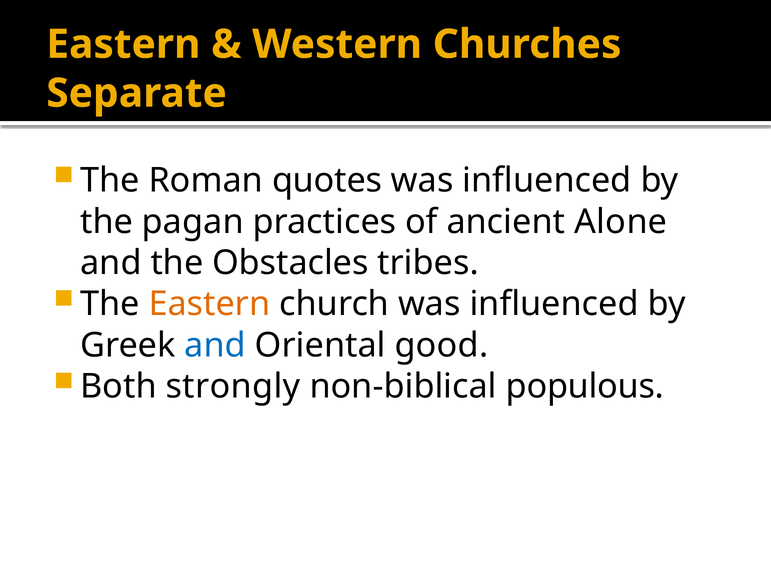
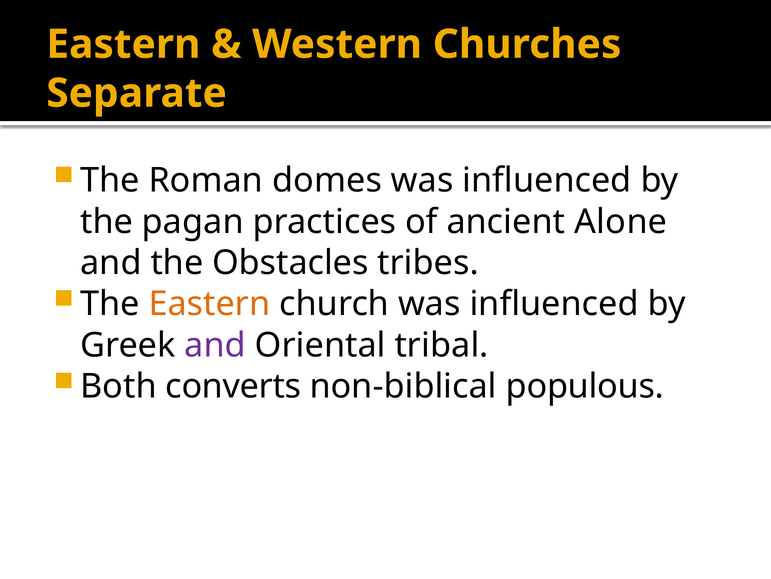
quotes: quotes -> domes
and at (215, 345) colour: blue -> purple
good: good -> tribal
strongly: strongly -> converts
